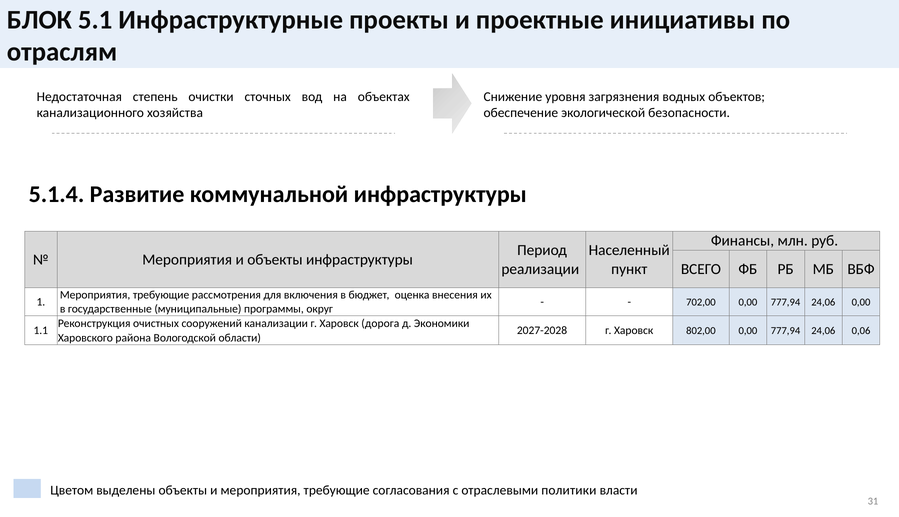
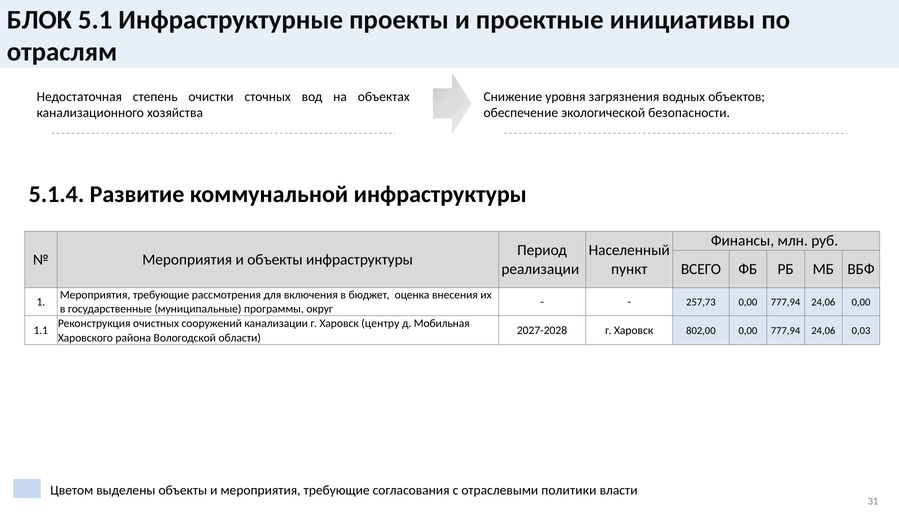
702,00: 702,00 -> 257,73
дорога: дорога -> центру
Экономики: Экономики -> Мобильная
0,06: 0,06 -> 0,03
